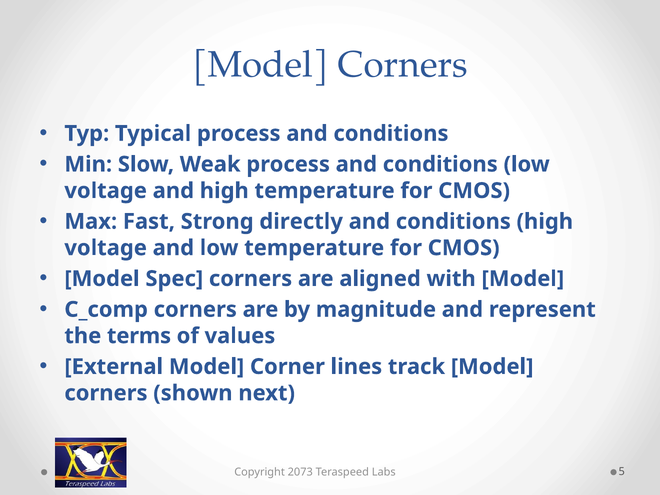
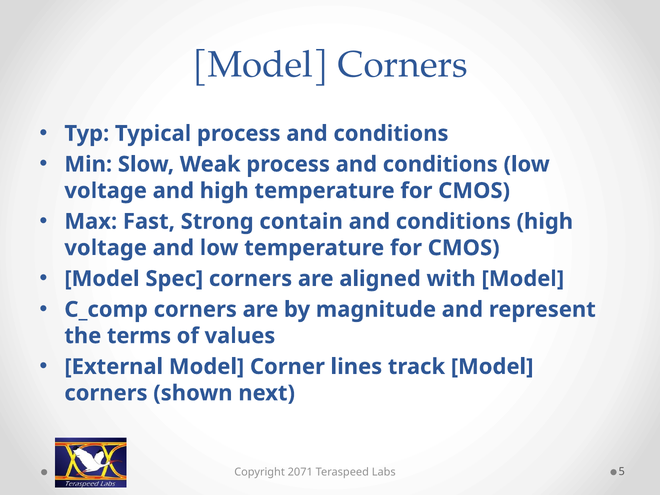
directly: directly -> contain
2073: 2073 -> 2071
